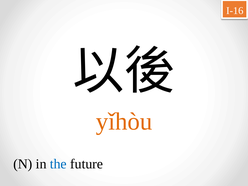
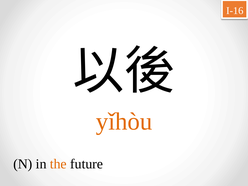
the colour: blue -> orange
